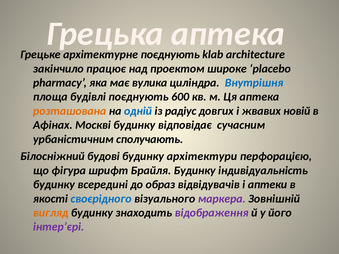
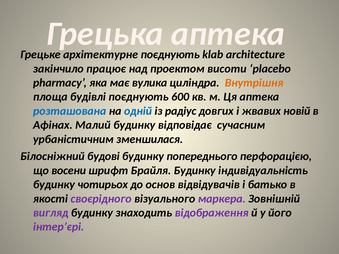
широке: широке -> висоти
Внутрішня colour: blue -> orange
розташована colour: orange -> blue
Москві: Москві -> Малий
сполучають: сполучають -> зменшилася
архітектури: архітектури -> попереднього
фігура: фігура -> восени
всередині: всередині -> чотирьох
образ: образ -> основ
аптеки: аптеки -> батько
своєрідного colour: blue -> purple
вигляд colour: orange -> purple
